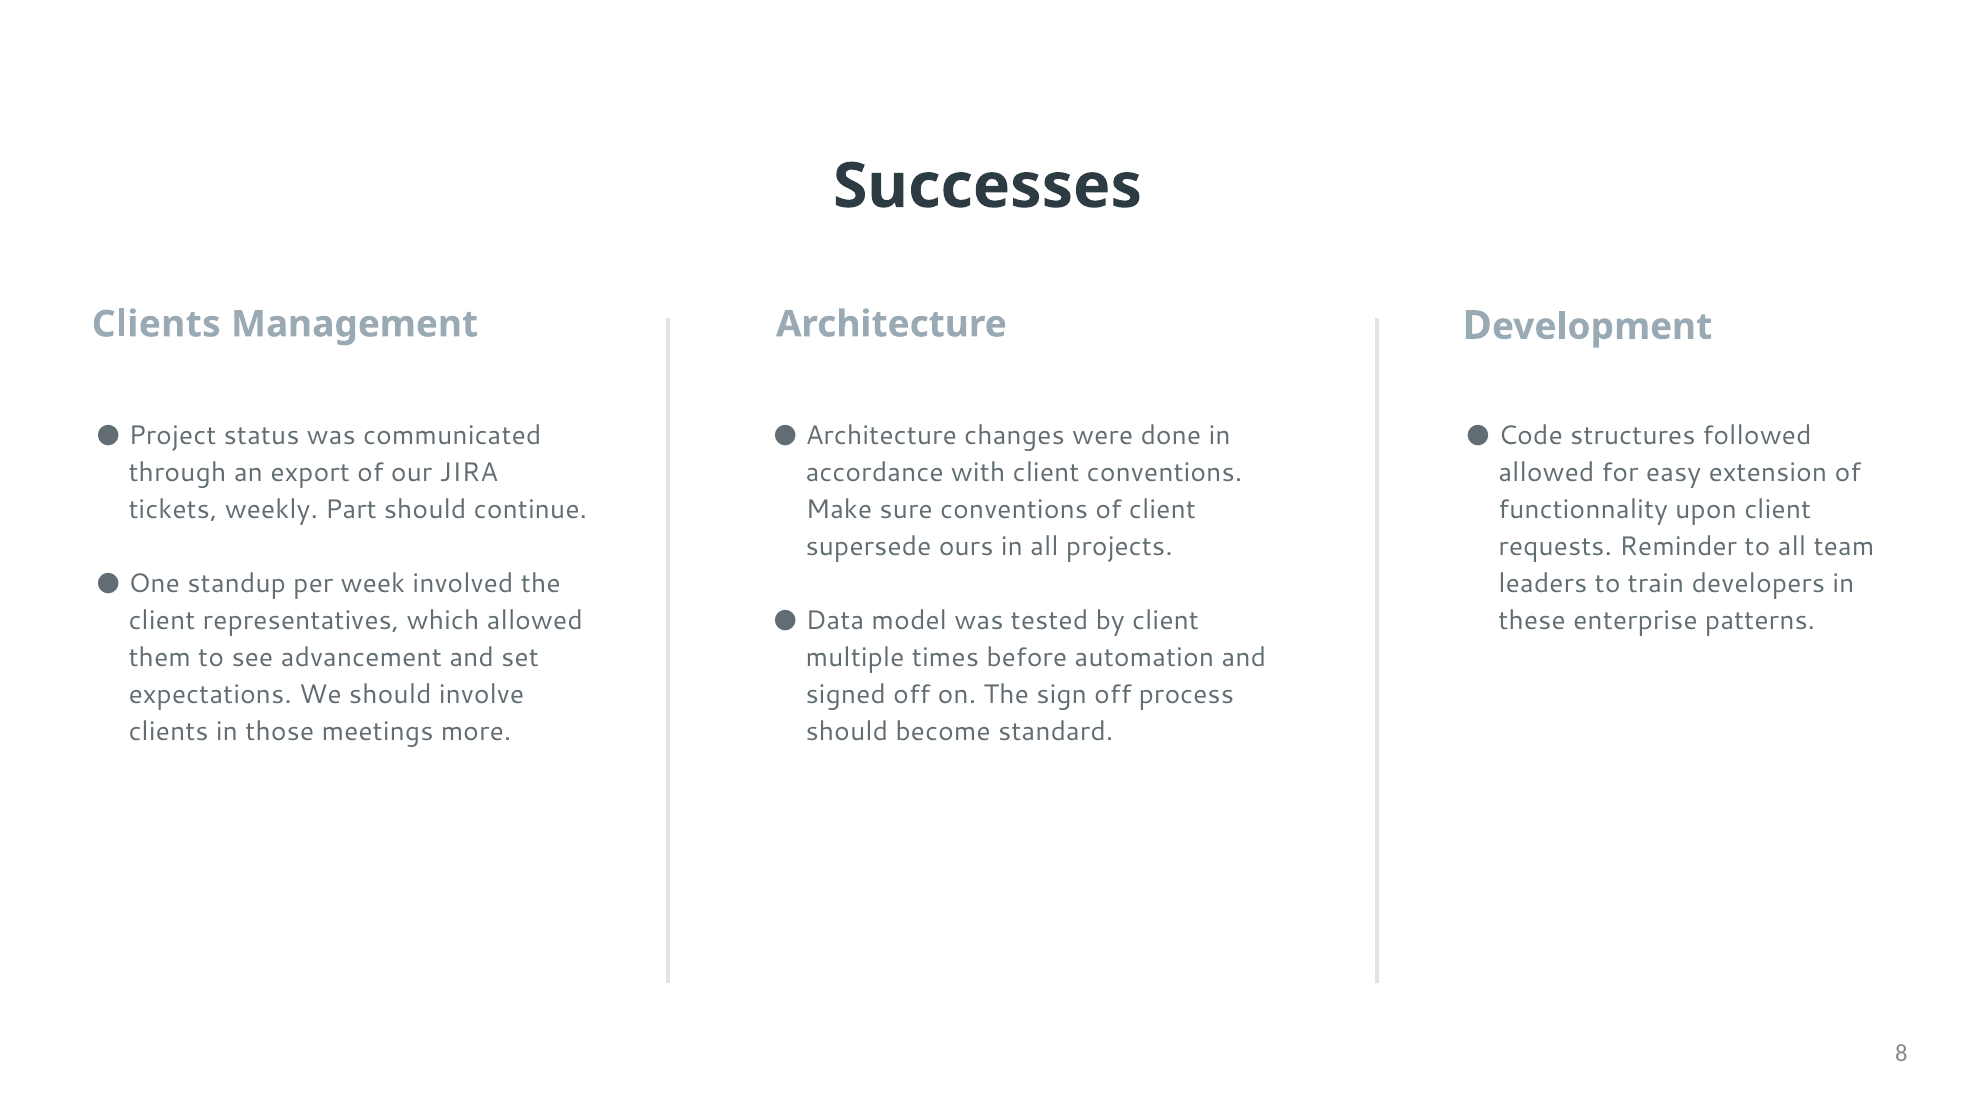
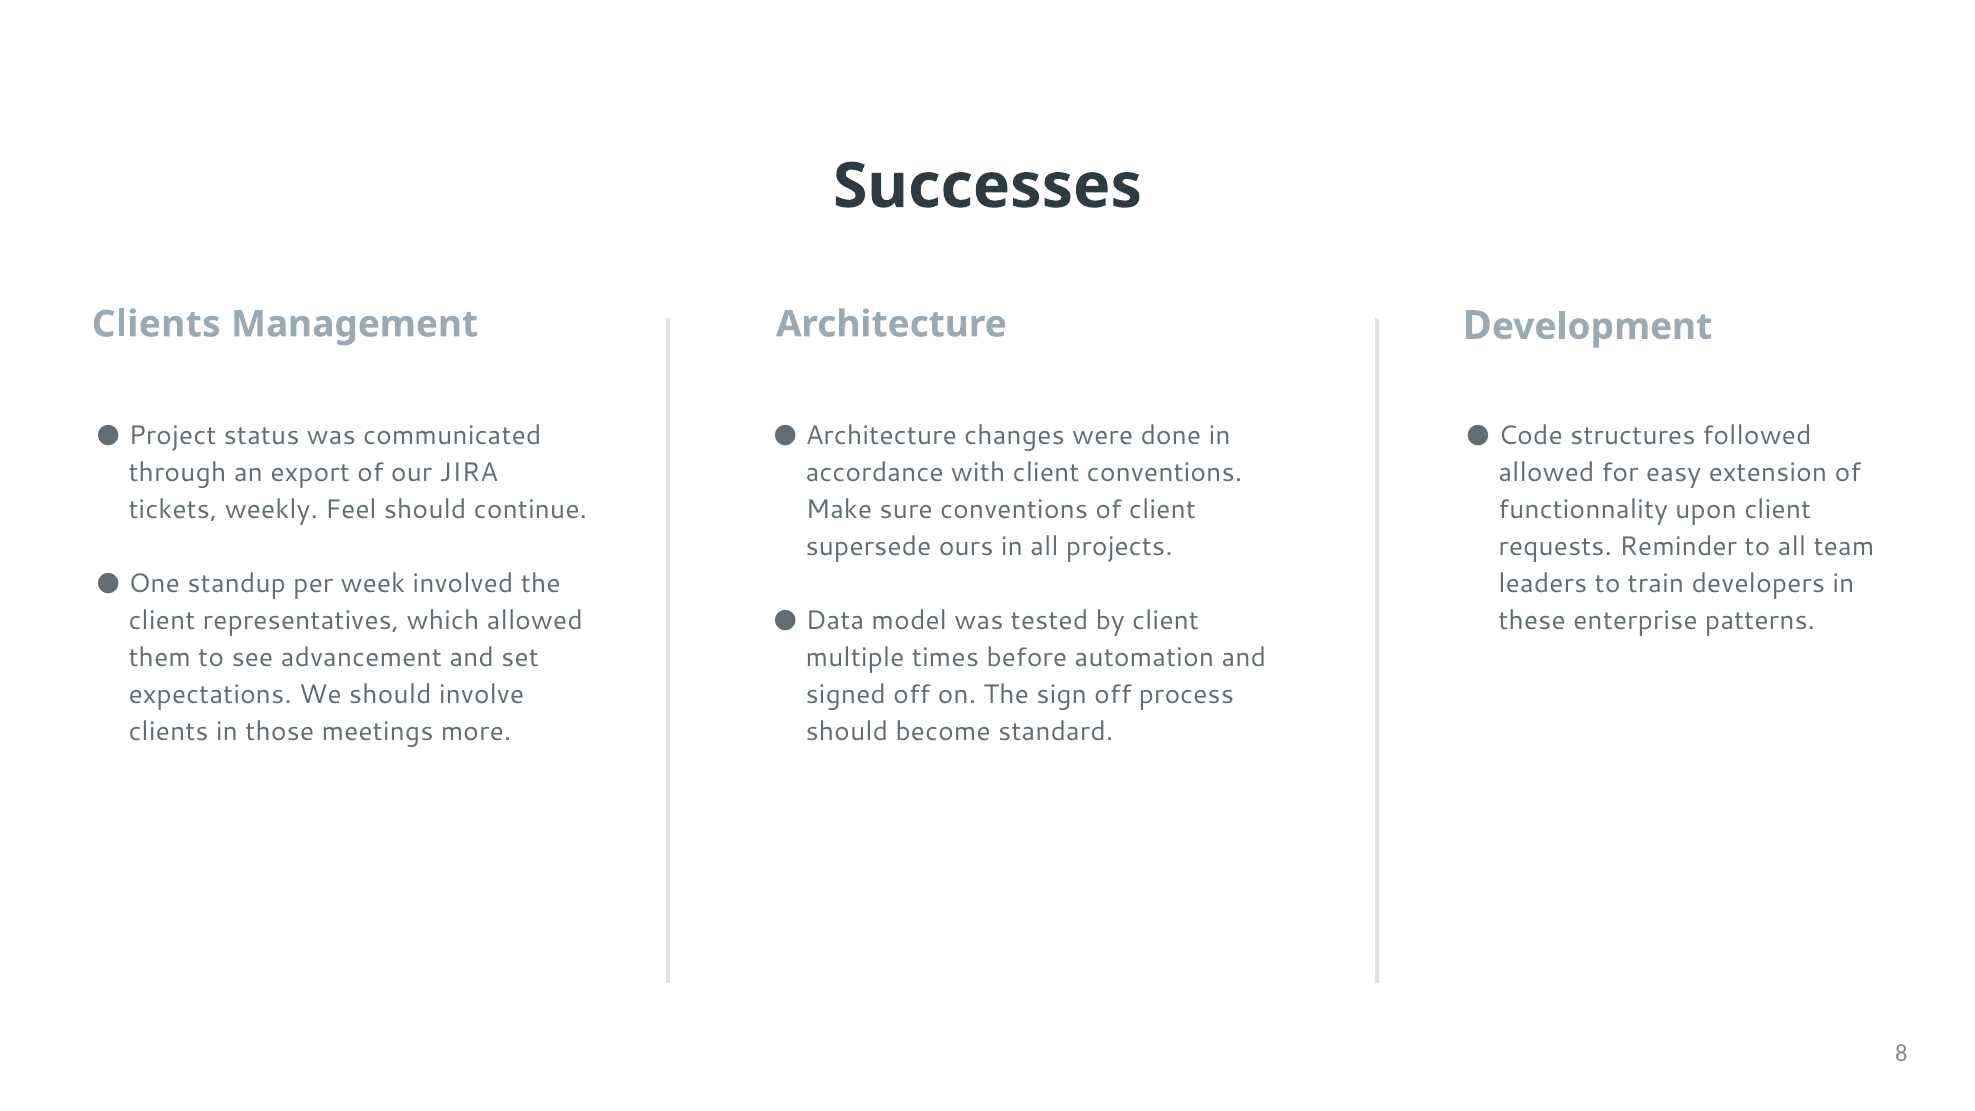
Part: Part -> Feel
